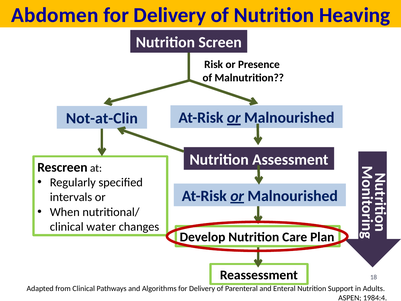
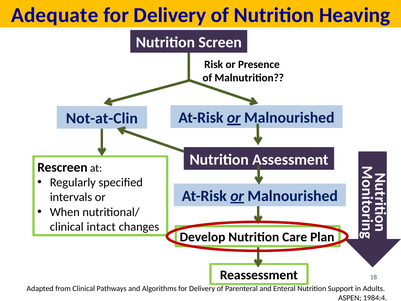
Abdomen: Abdomen -> Adequate
water: water -> intact
